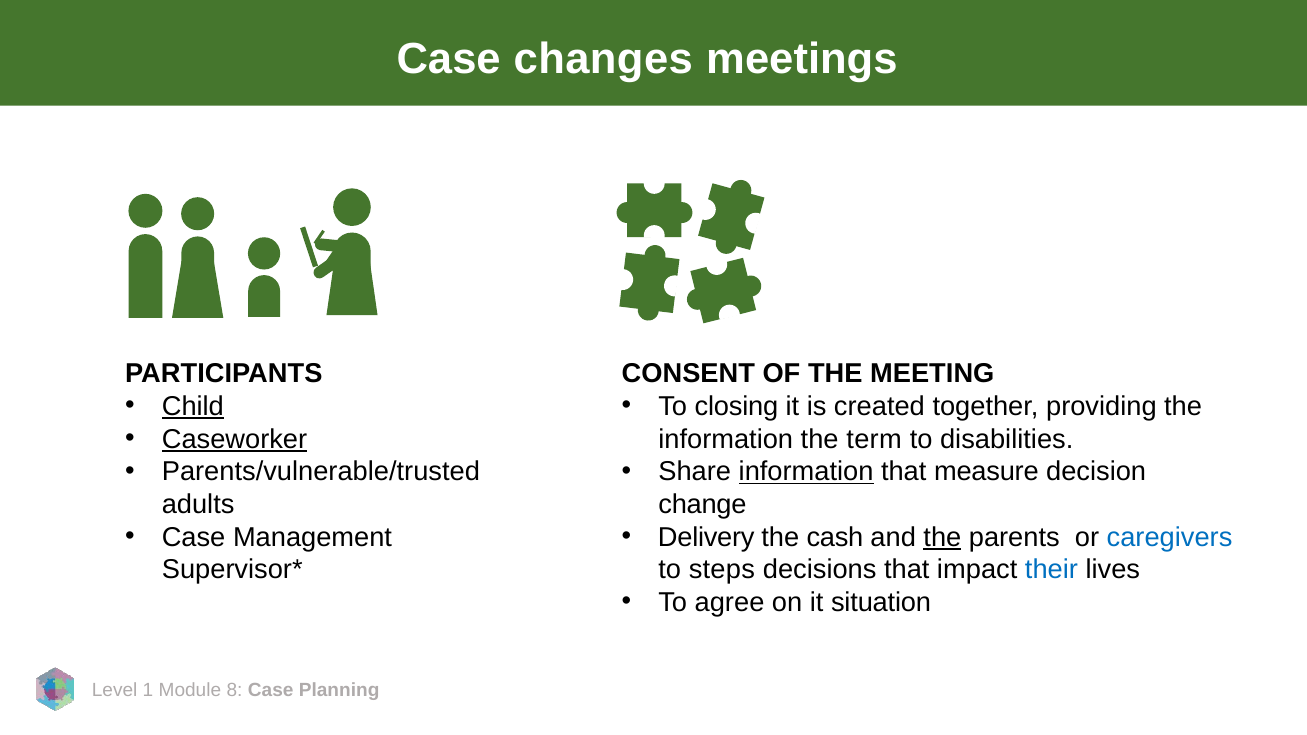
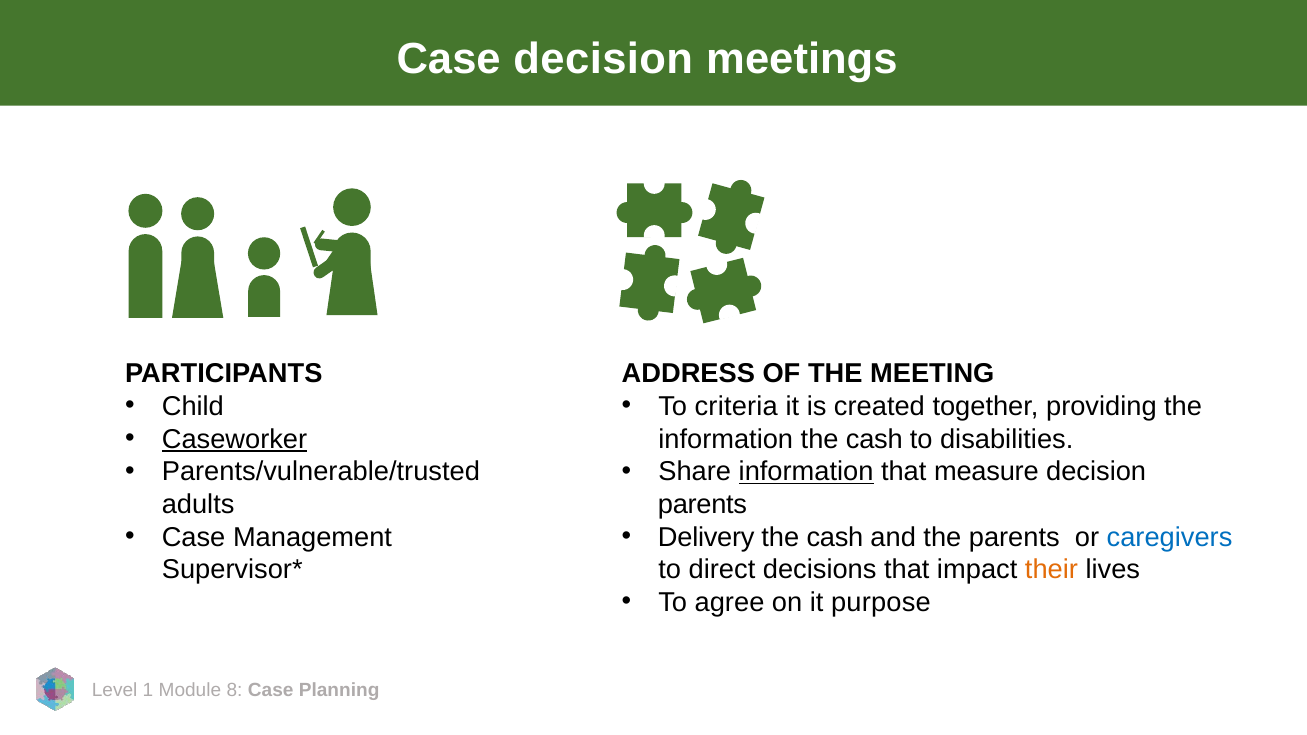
Case changes: changes -> decision
CONSENT: CONSENT -> ADDRESS
Child underline: present -> none
closing: closing -> criteria
term at (874, 439): term -> cash
change at (702, 505): change -> parents
the at (942, 537) underline: present -> none
steps: steps -> direct
their colour: blue -> orange
situation: situation -> purpose
